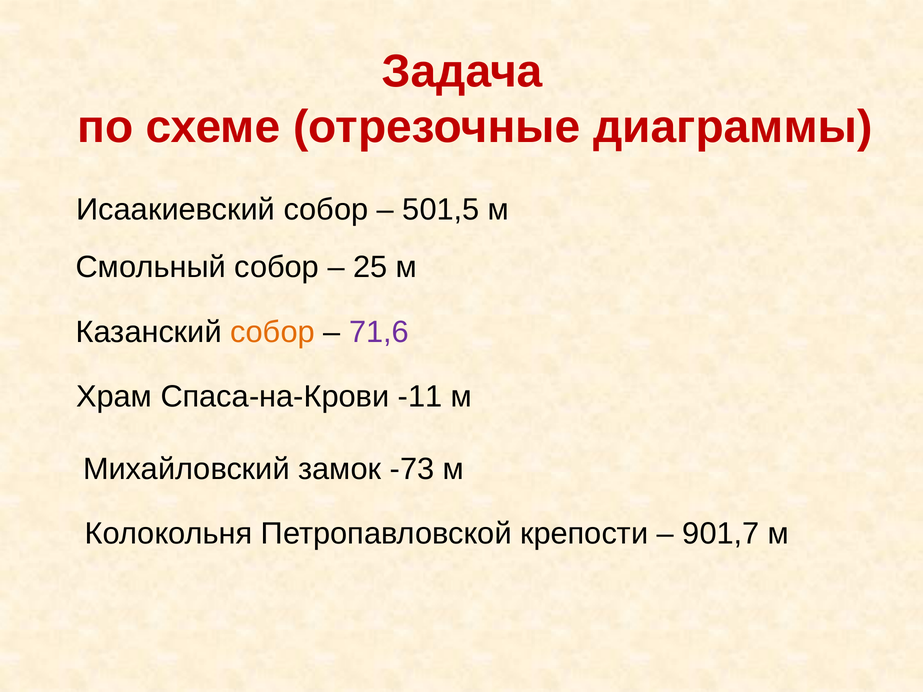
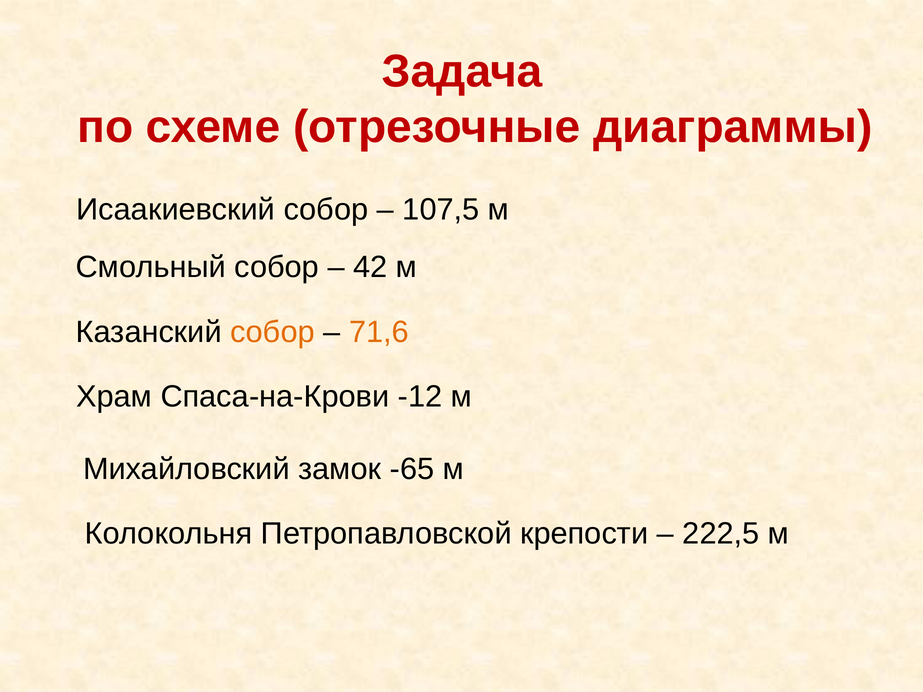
501,5: 501,5 -> 107,5
25: 25 -> 42
71,6 colour: purple -> orange
-11: -11 -> -12
-73: -73 -> -65
901,7: 901,7 -> 222,5
